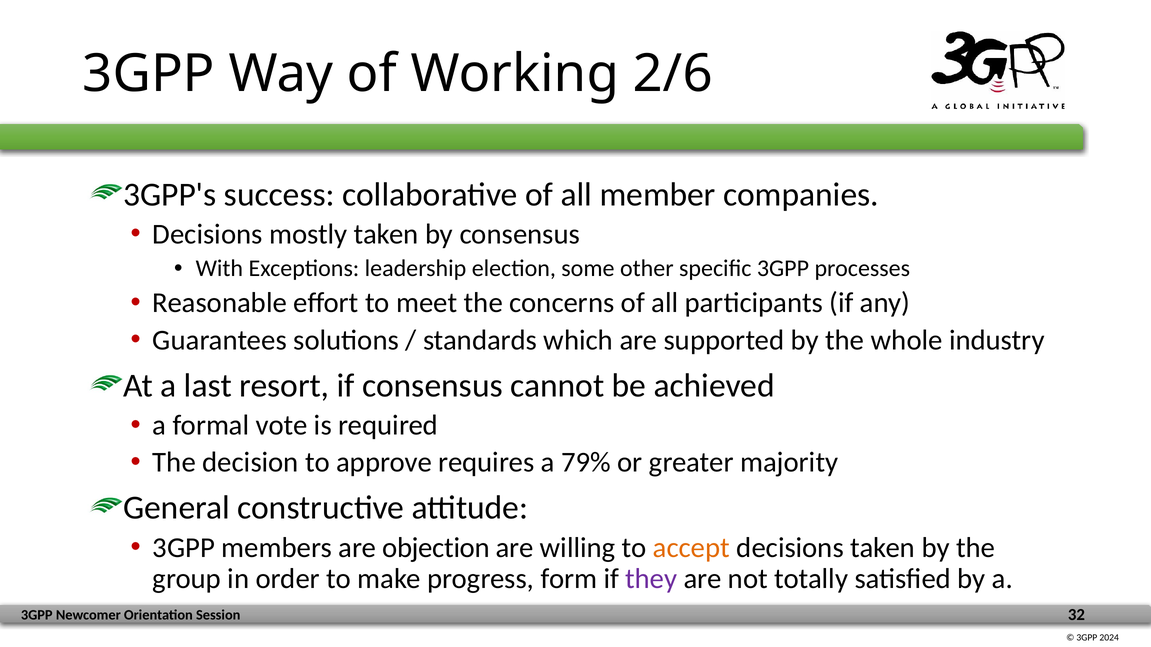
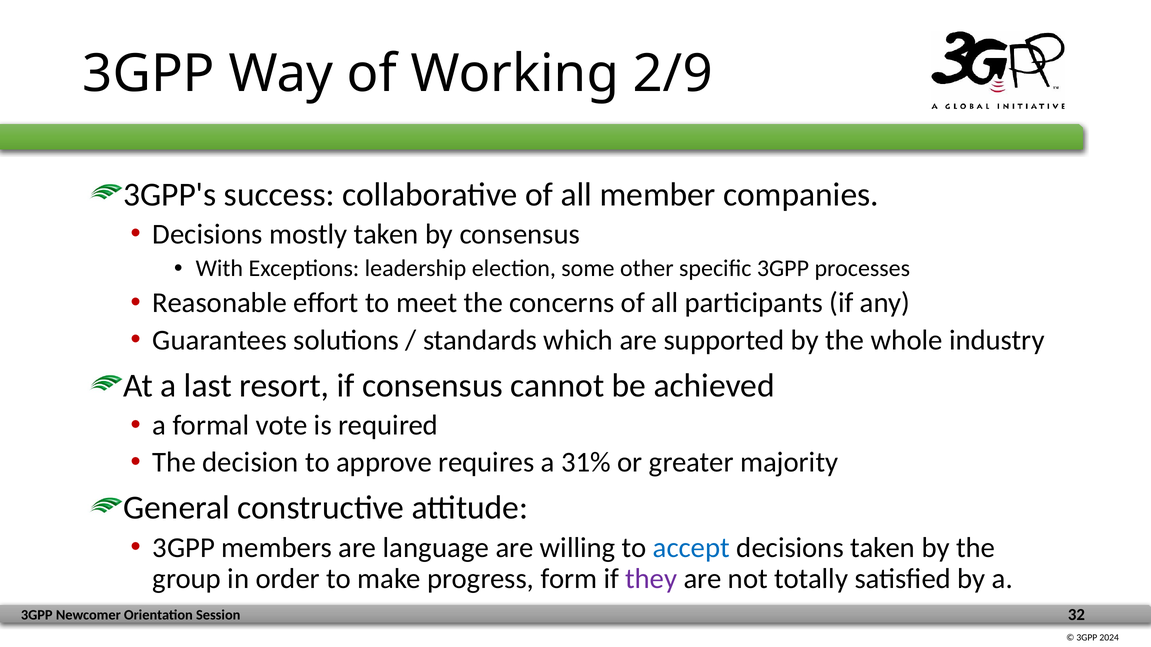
2/6: 2/6 -> 2/9
79%: 79% -> 31%
objection: objection -> language
accept colour: orange -> blue
